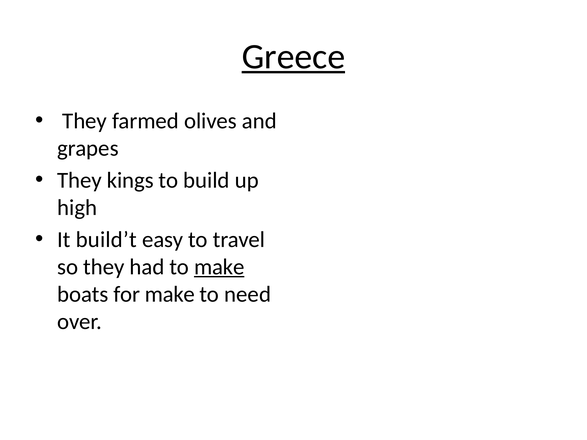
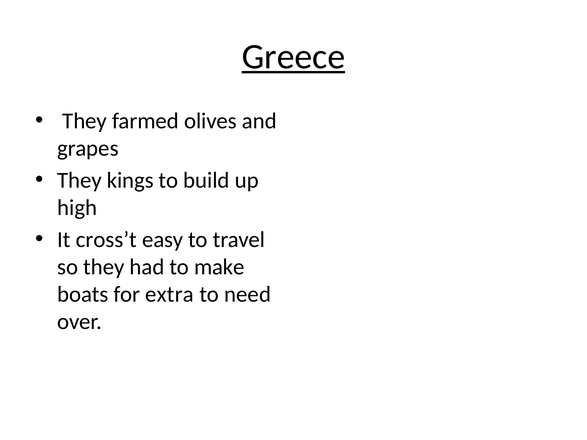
build’t: build’t -> cross’t
make at (219, 267) underline: present -> none
for make: make -> extra
